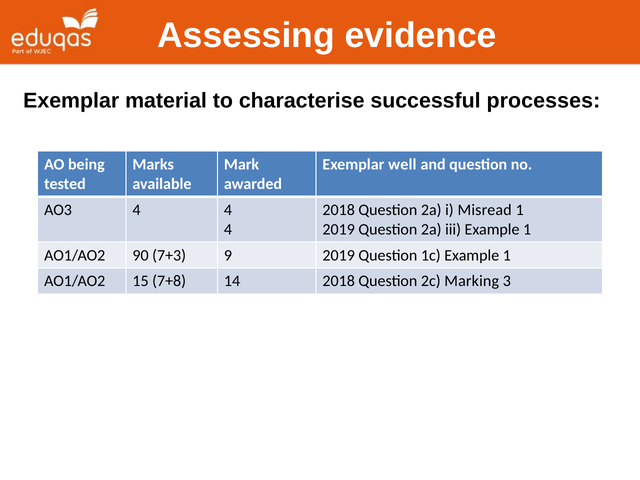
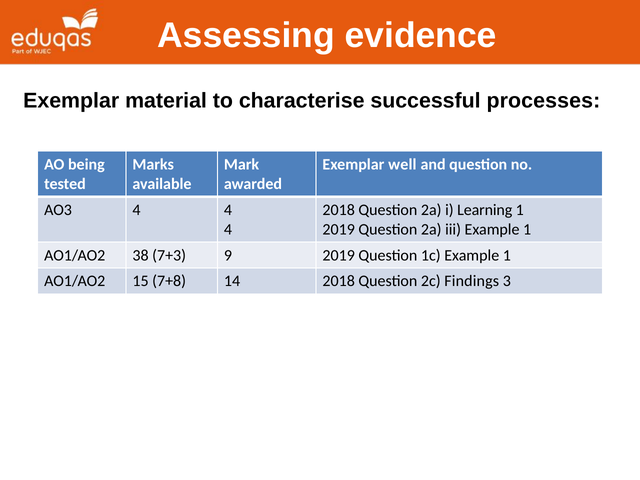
Misread: Misread -> Learning
90: 90 -> 38
Marking: Marking -> Findings
